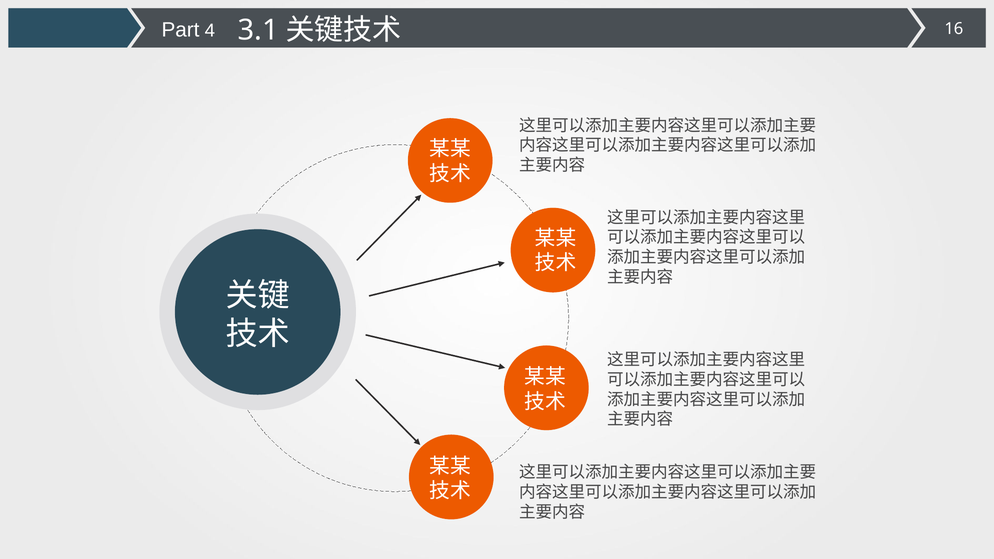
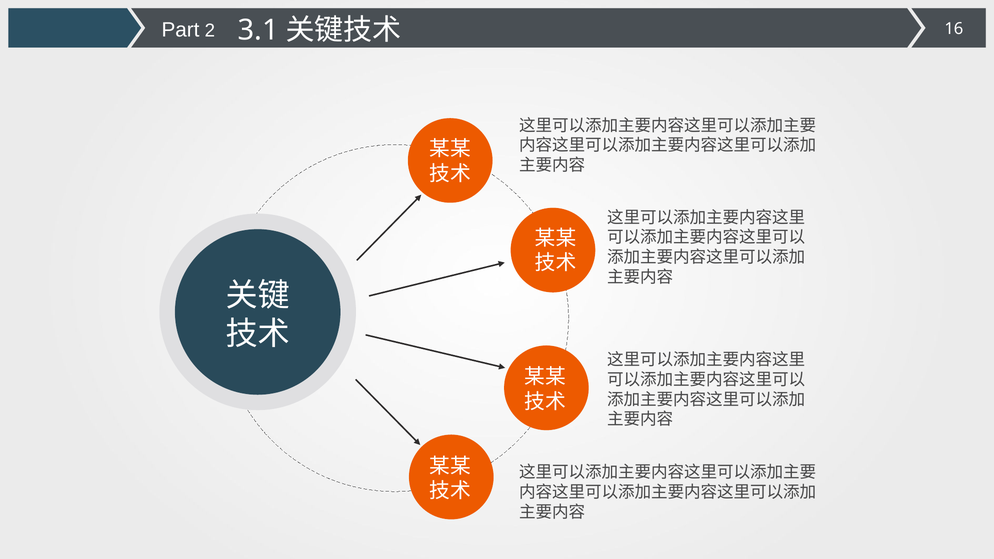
4: 4 -> 2
